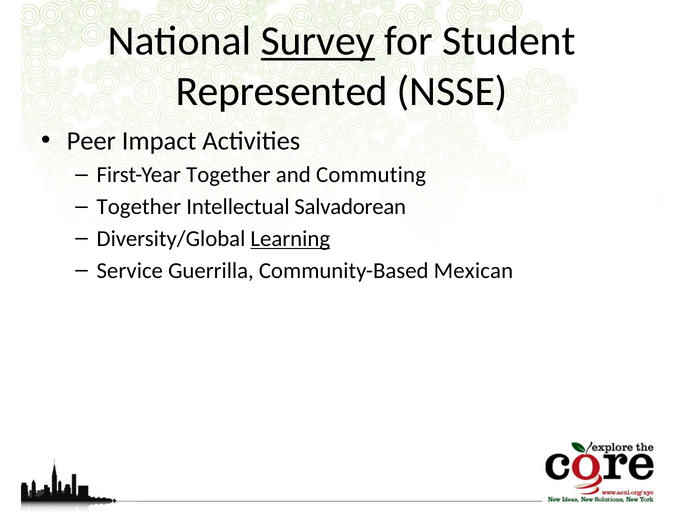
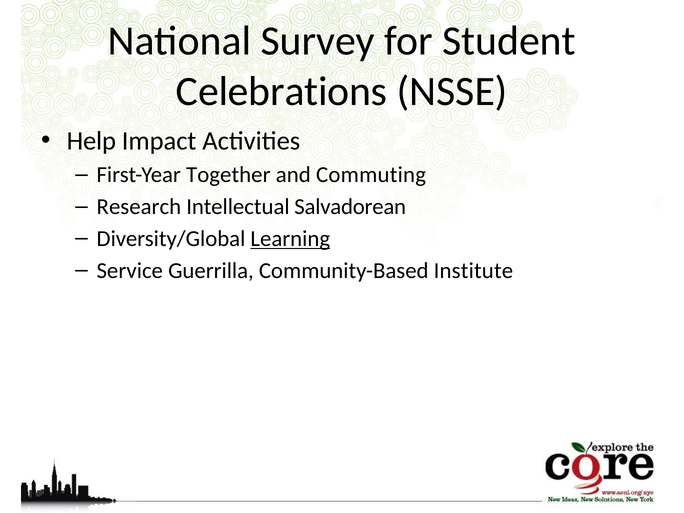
Survey underline: present -> none
Represented: Represented -> Celebrations
Peer: Peer -> Help
Together at (139, 207): Together -> Research
Mexican: Mexican -> Institute
